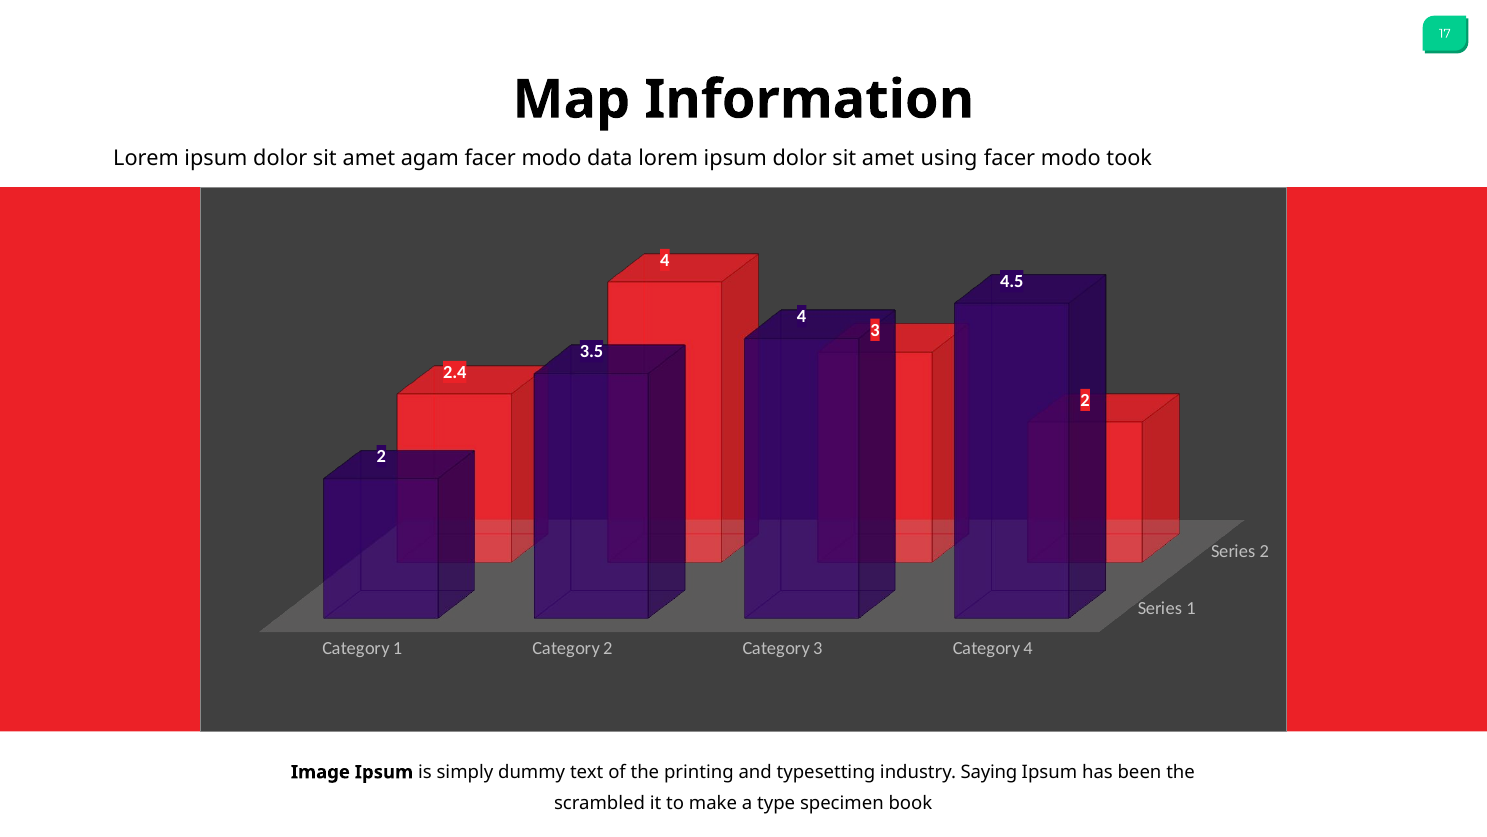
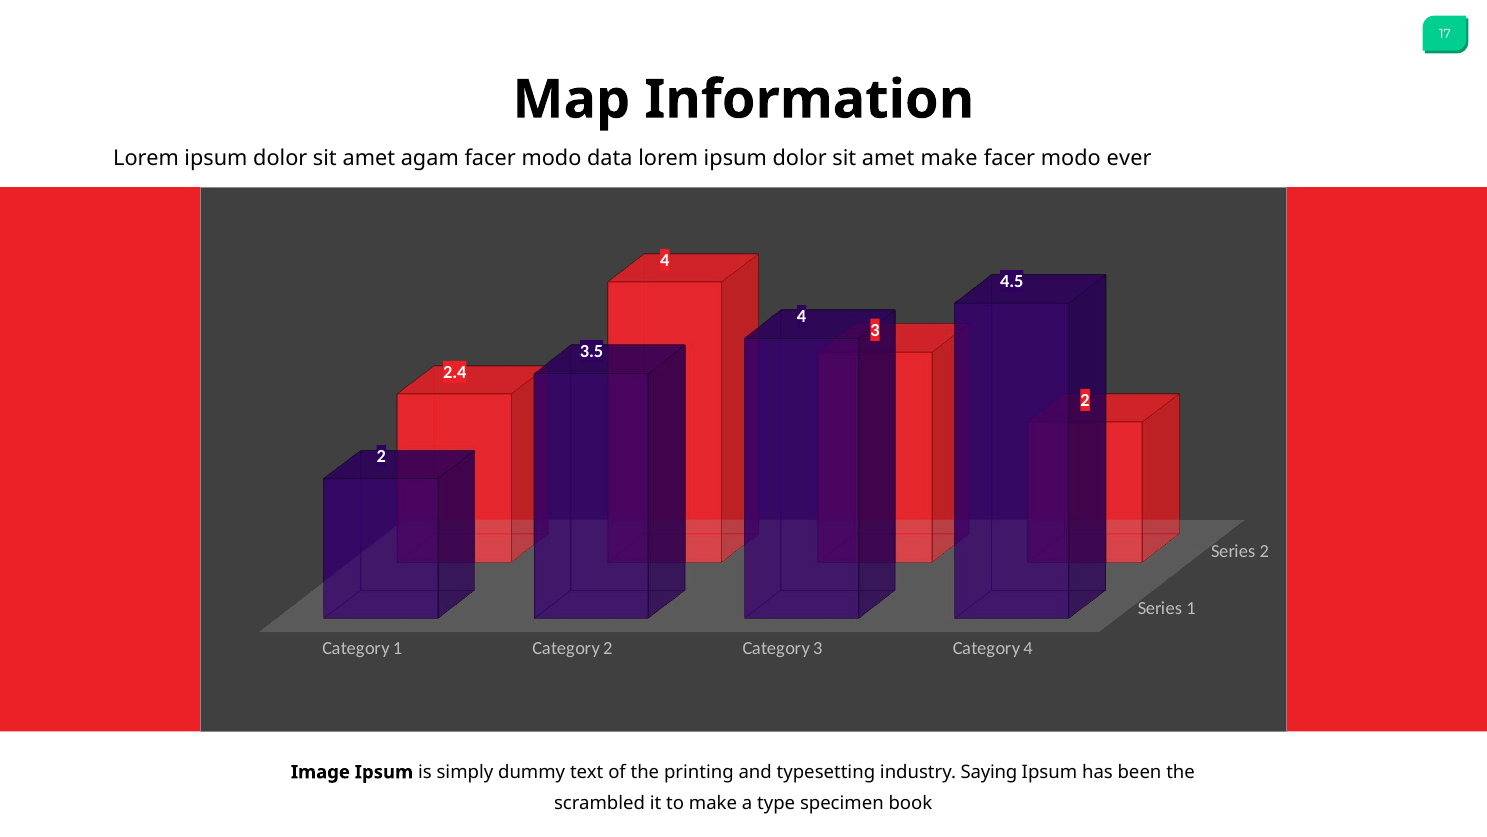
amet using: using -> make
took: took -> ever
